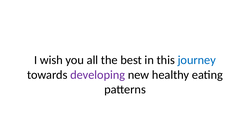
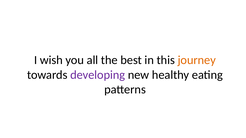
journey colour: blue -> orange
